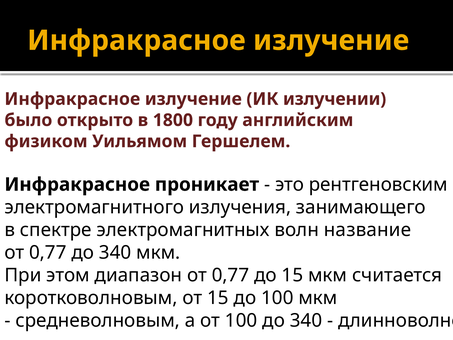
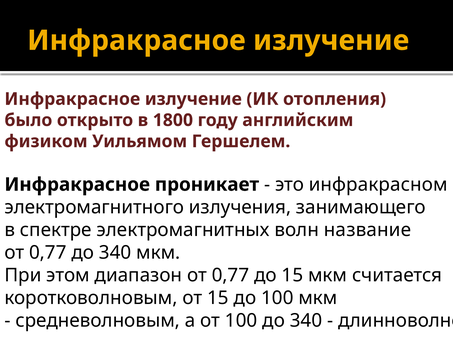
излучении: излучении -> отопления
рентгеновским: рентгеновским -> инфракрасном
